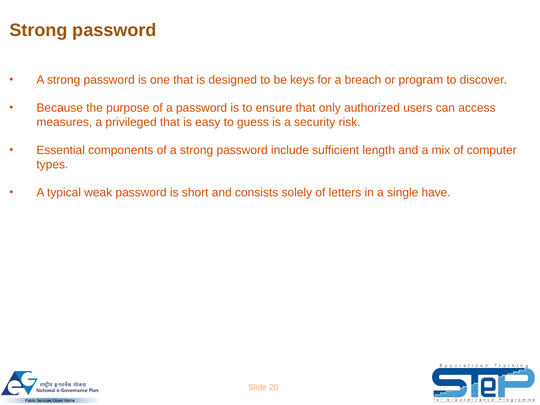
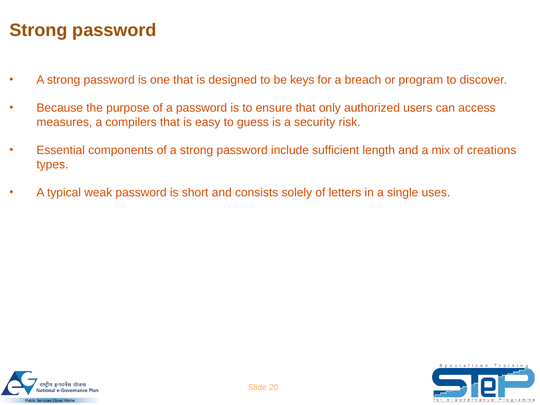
privileged: privileged -> compilers
computer: computer -> creations
have: have -> uses
